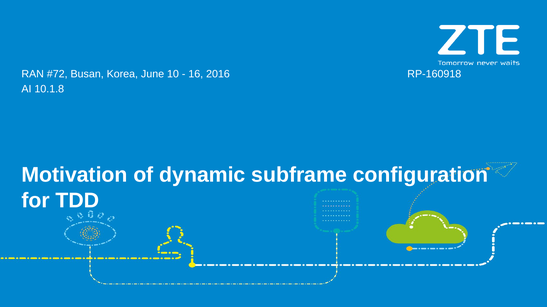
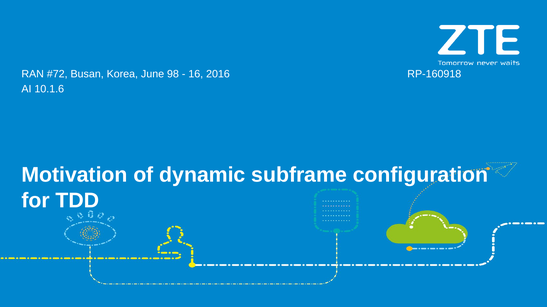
10: 10 -> 98
10.1.8: 10.1.8 -> 10.1.6
